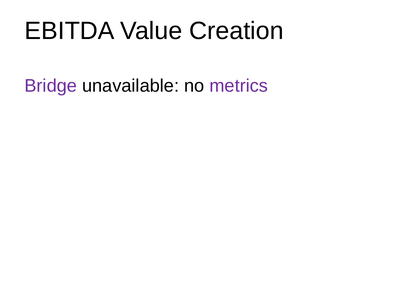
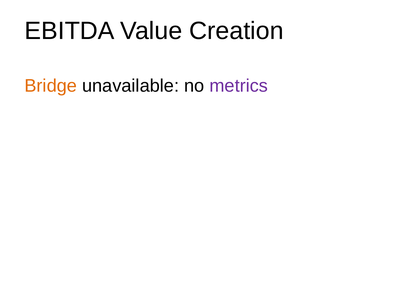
Bridge colour: purple -> orange
